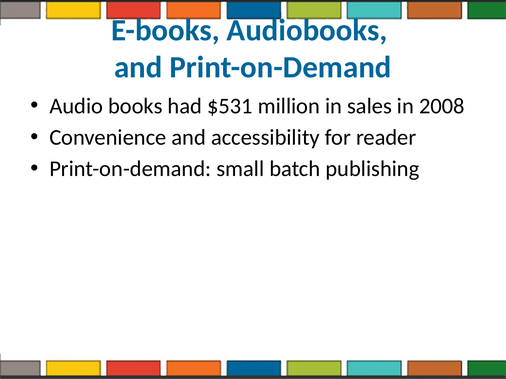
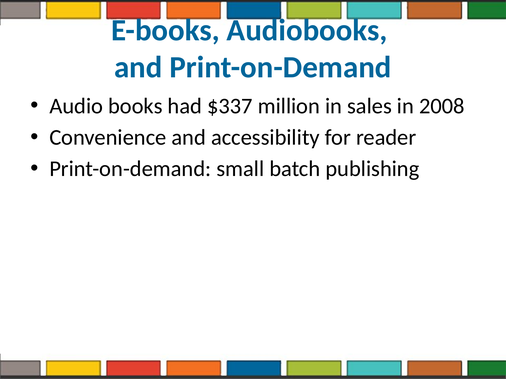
$531: $531 -> $337
